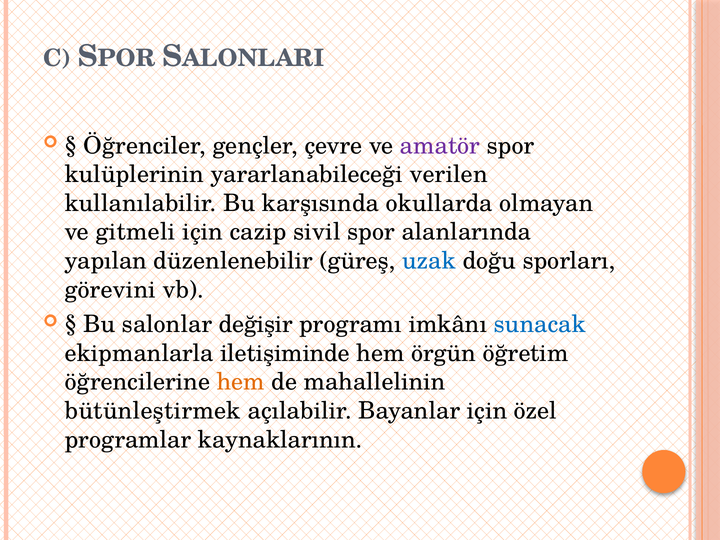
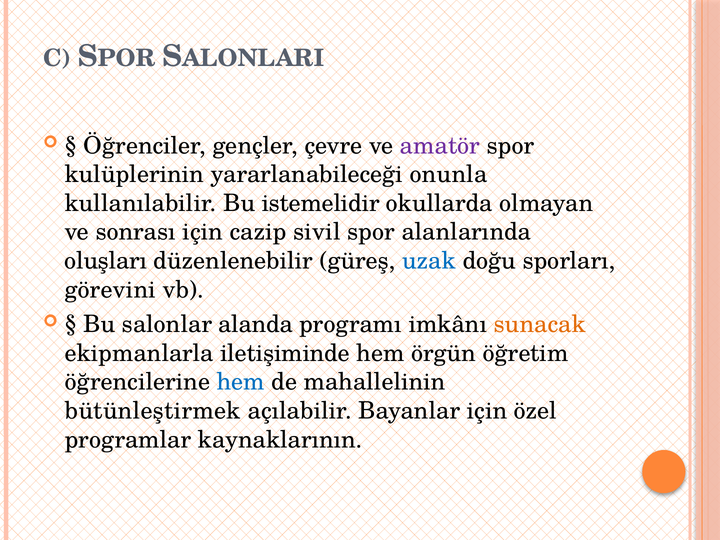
verilen: verilen -> onunla
karşısında: karşısında -> istemelidir
gitmeli: gitmeli -> sonrası
yapılan: yapılan -> oluşları
değişir: değişir -> alanda
sunacak colour: blue -> orange
hem at (241, 382) colour: orange -> blue
